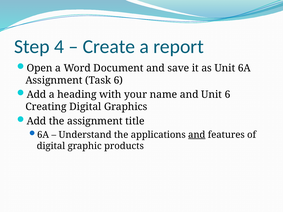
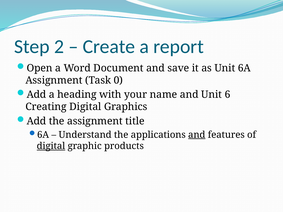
4: 4 -> 2
Task 6: 6 -> 0
digital at (51, 146) underline: none -> present
